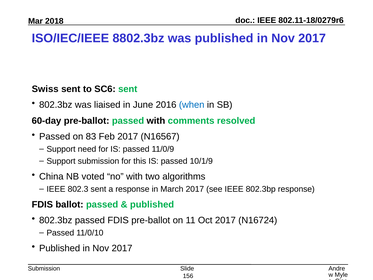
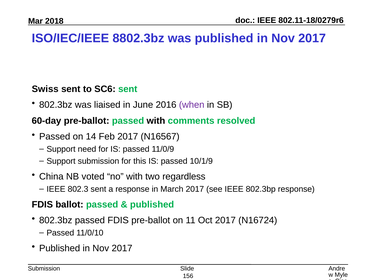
when colour: blue -> purple
83: 83 -> 14
algorithms: algorithms -> regardless
